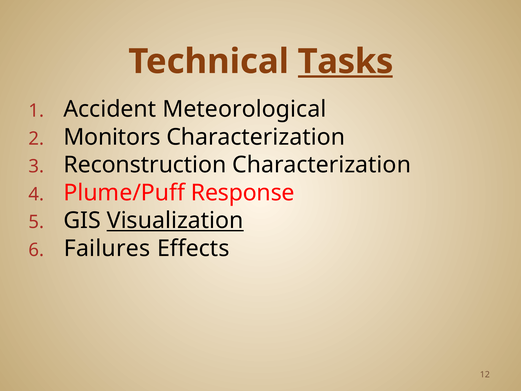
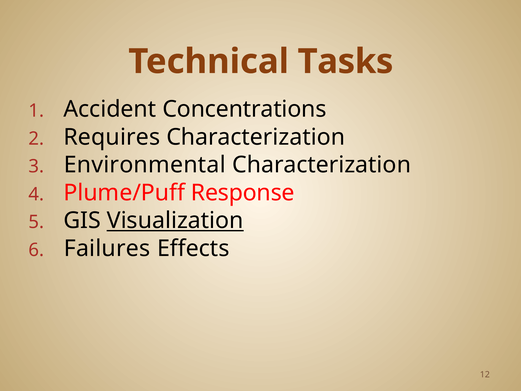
Tasks underline: present -> none
Meteorological: Meteorological -> Concentrations
Monitors: Monitors -> Requires
Reconstruction: Reconstruction -> Environmental
